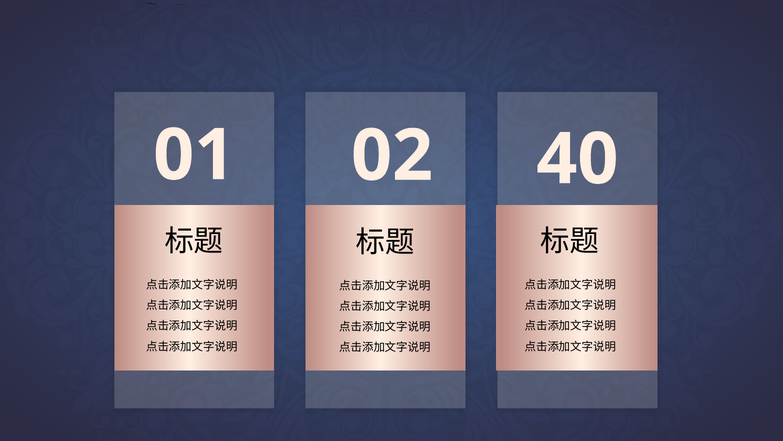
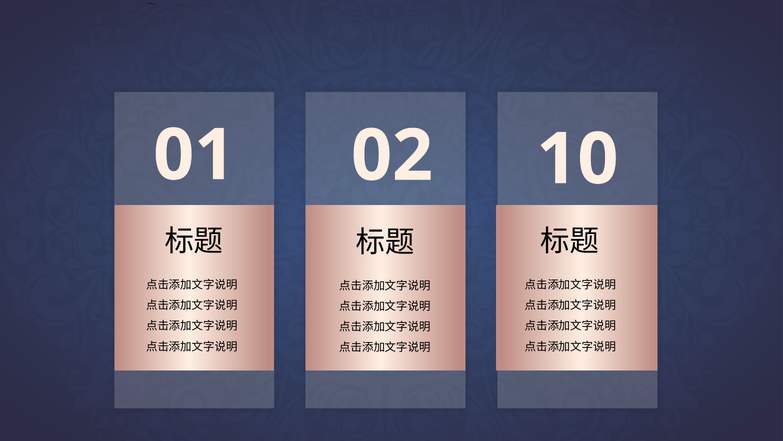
40: 40 -> 10
